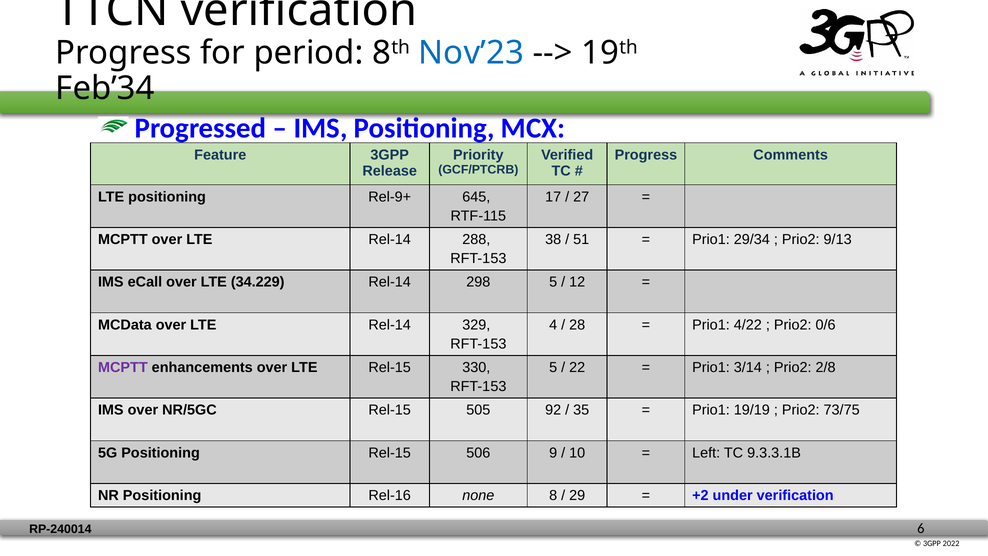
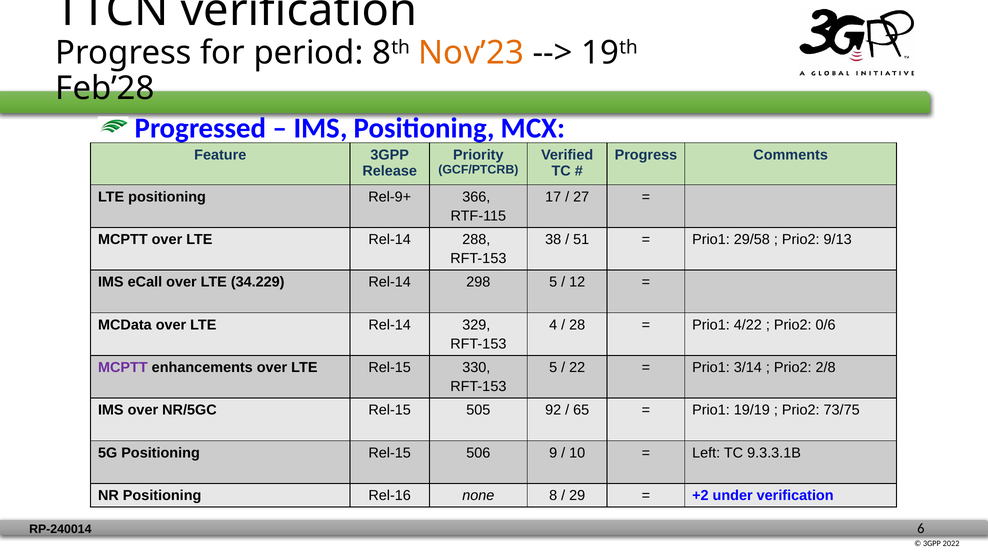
Nov’23 colour: blue -> orange
Feb’34: Feb’34 -> Feb’28
645: 645 -> 366
29/34: 29/34 -> 29/58
35: 35 -> 65
